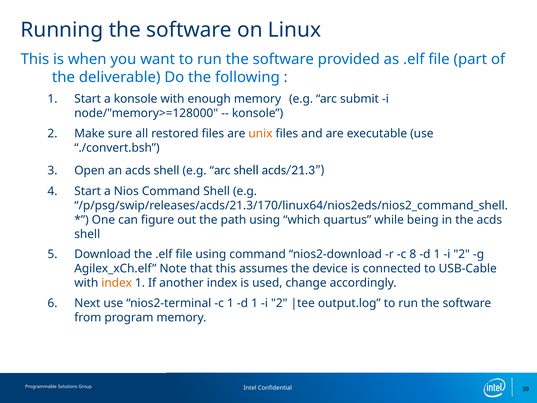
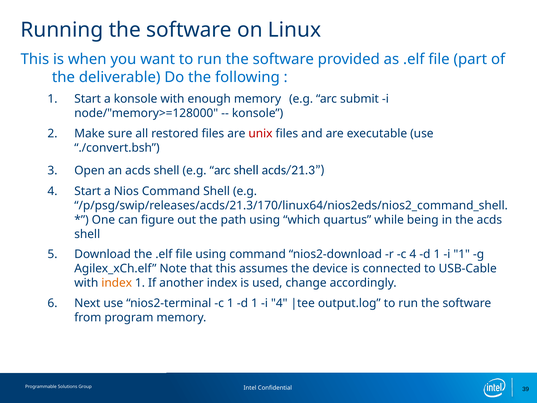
unix colour: orange -> red
c 8: 8 -> 4
2 at (462, 254): 2 -> 1
2 at (279, 303): 2 -> 4
